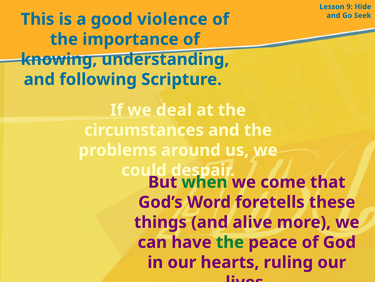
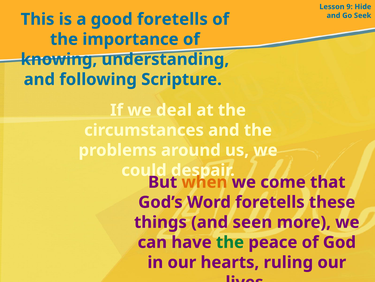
good violence: violence -> foretells
when colour: green -> orange
alive: alive -> seen
